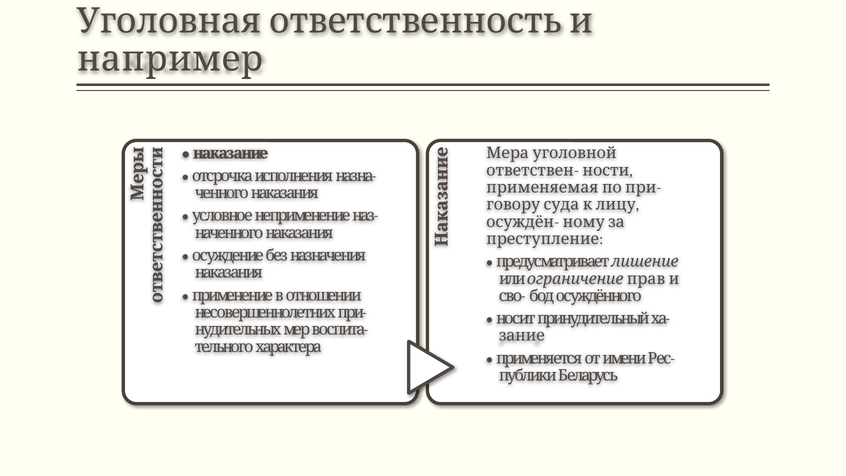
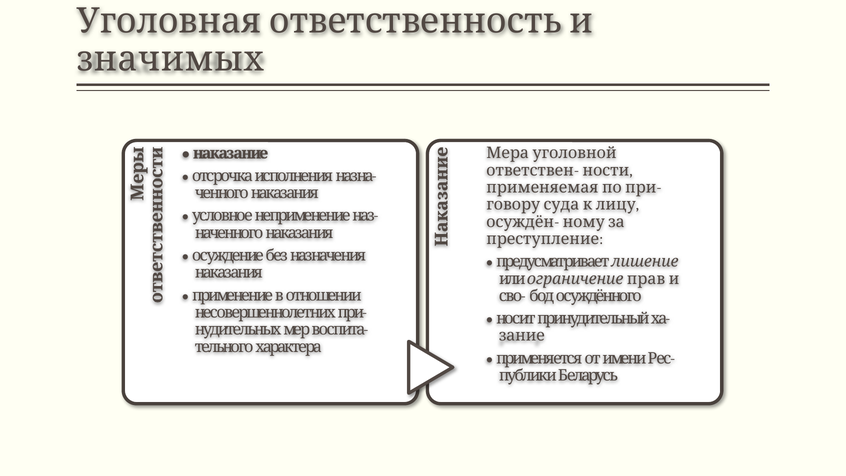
например: например -> значимых
